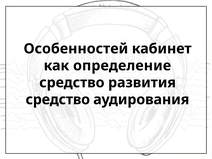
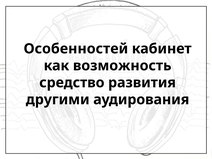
определение: определение -> возможность
средство at (58, 100): средство -> другими
